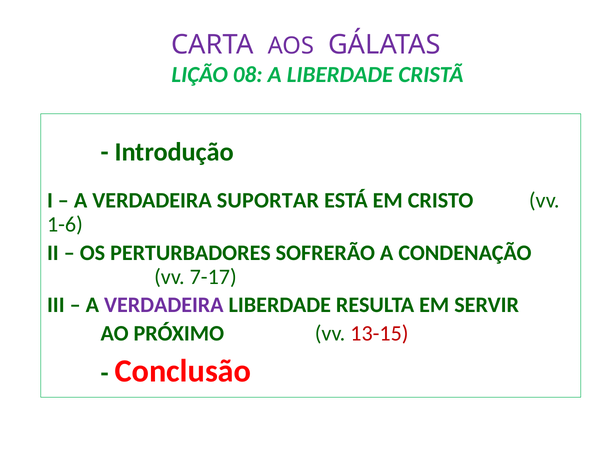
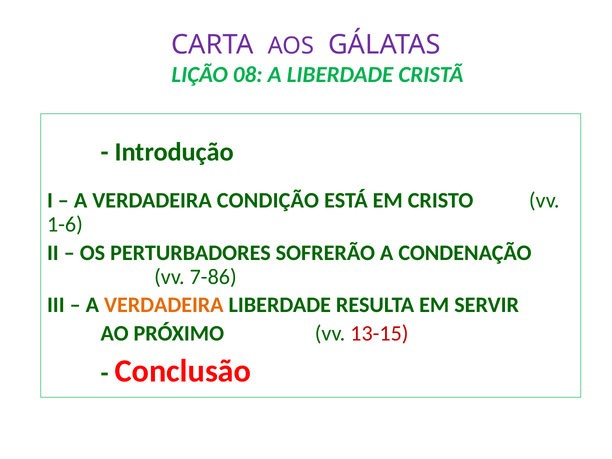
SUPORTAR: SUPORTAR -> CONDIÇÃO
7-17: 7-17 -> 7-86
VERDADEIRA at (164, 305) colour: purple -> orange
